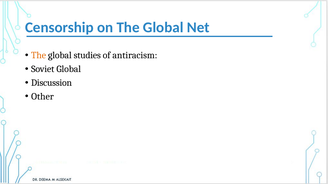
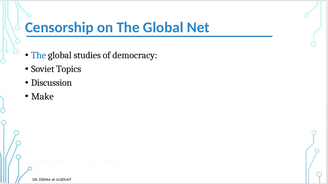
The at (39, 55) colour: orange -> blue
antiracism: antiracism -> democracy
Soviet Global: Global -> Topics
Other: Other -> Make
